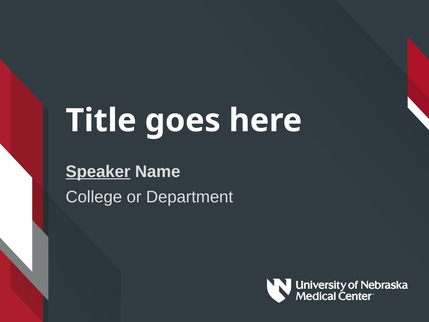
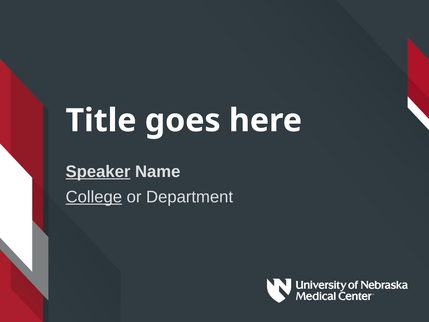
College underline: none -> present
